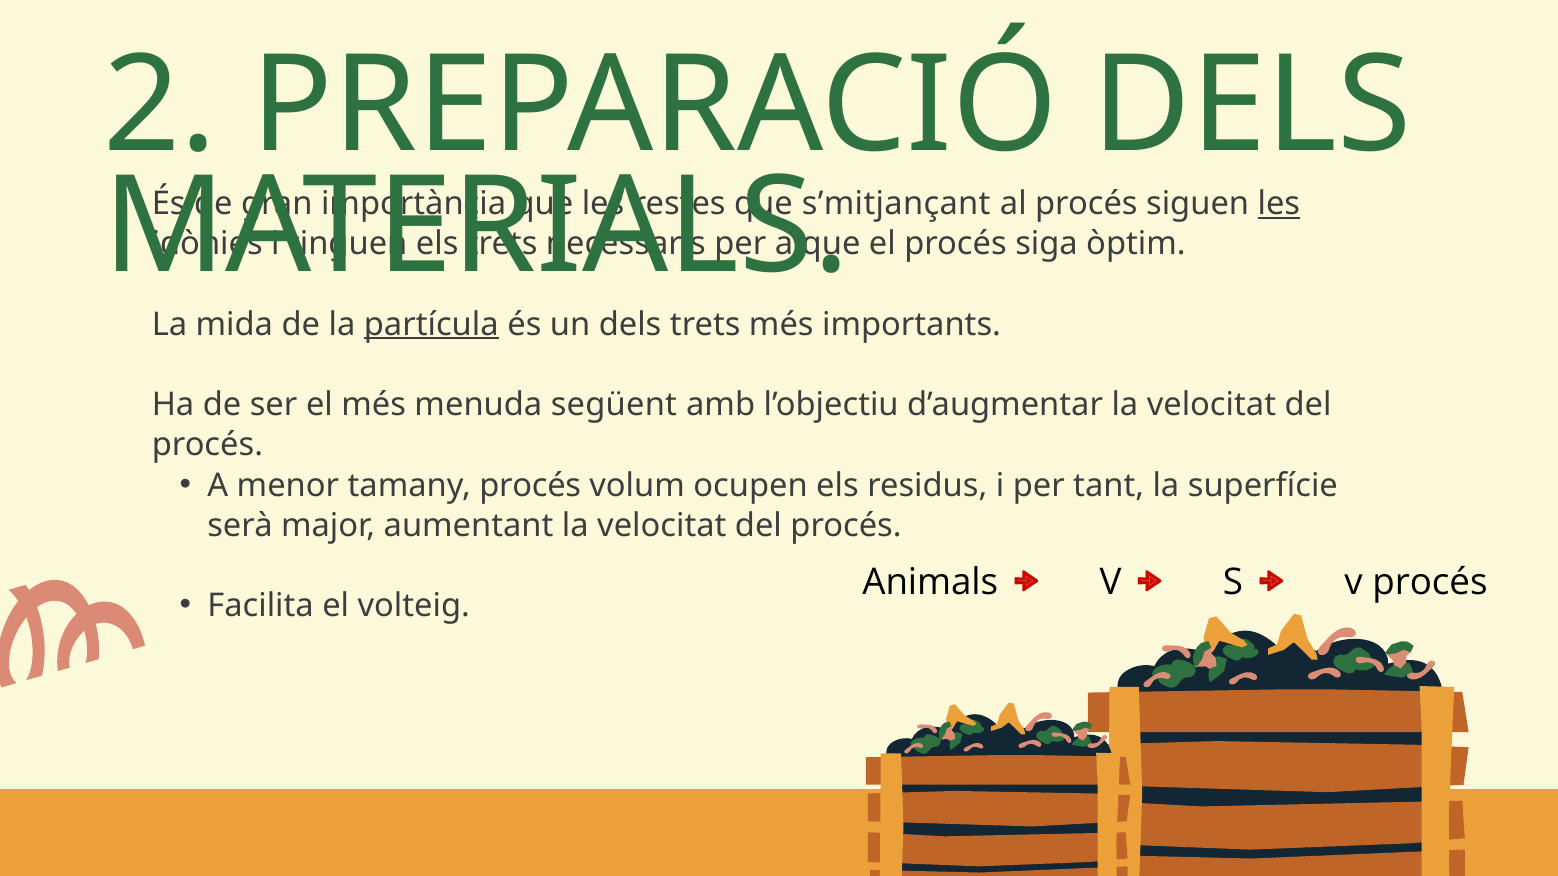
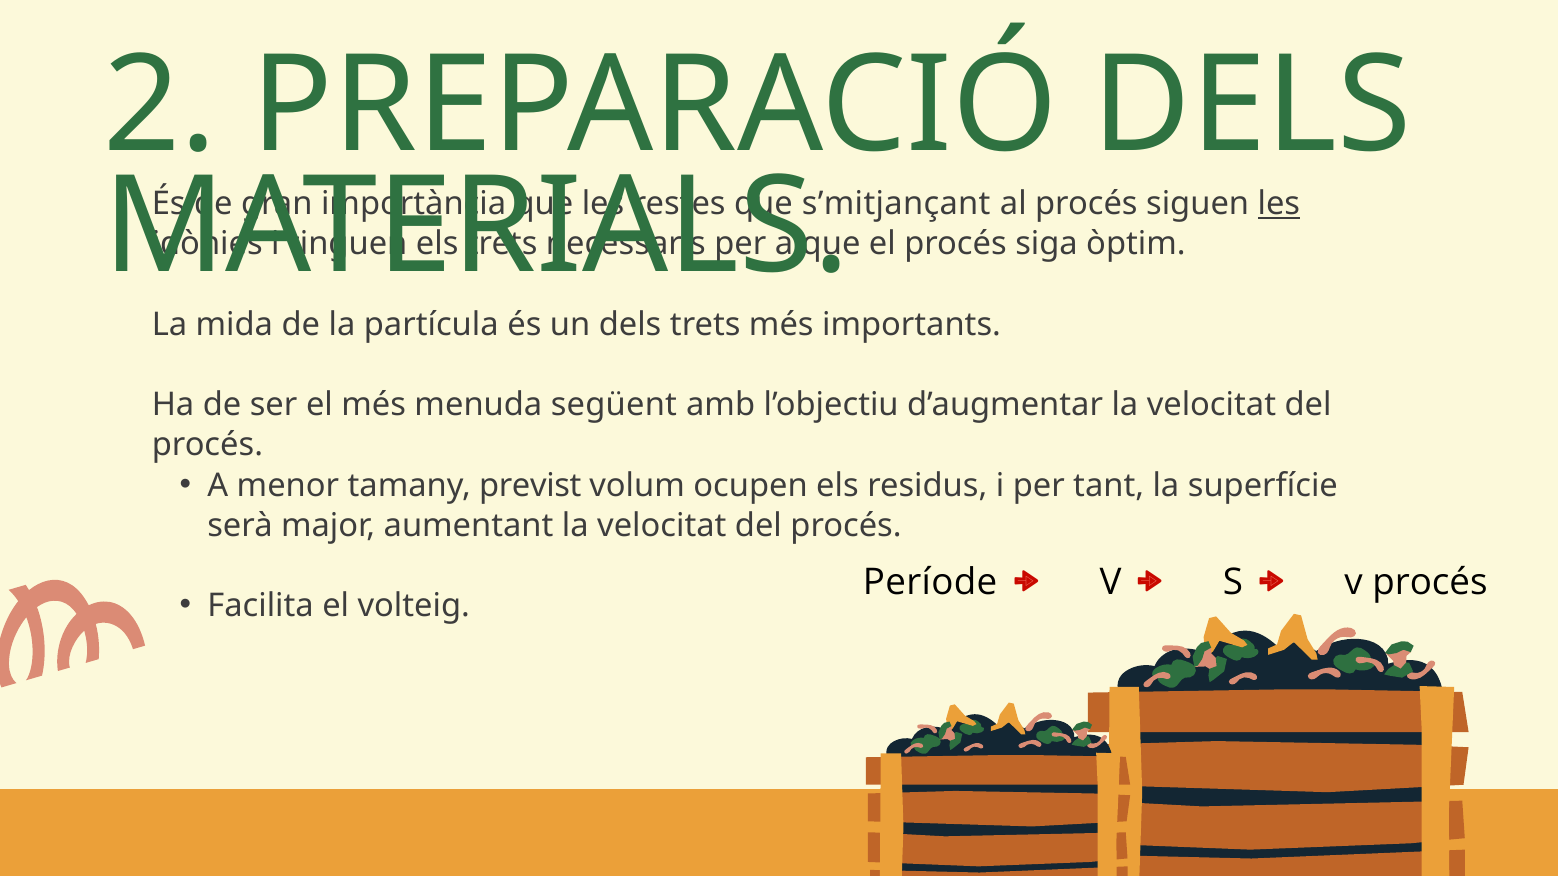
partícula underline: present -> none
tamany procés: procés -> previst
Animals: Animals -> Període
